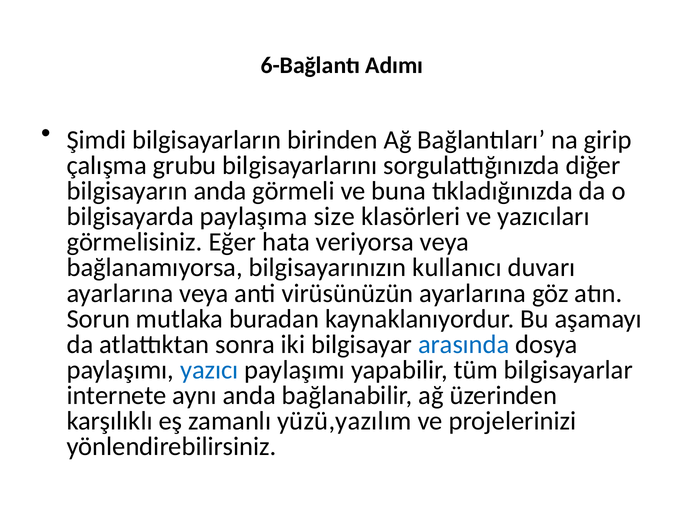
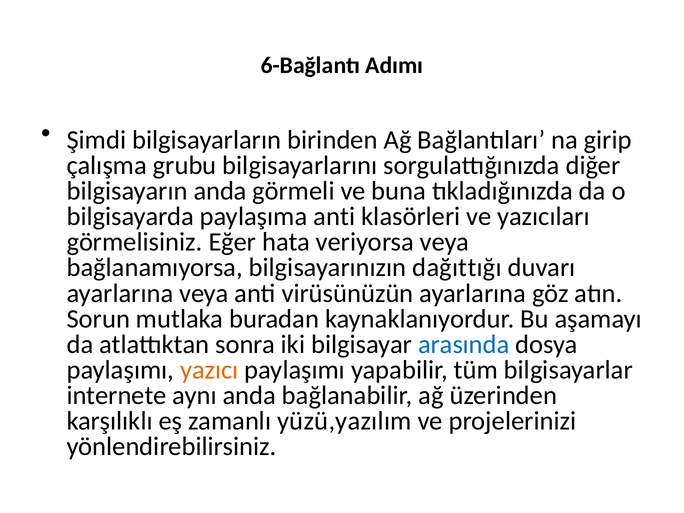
paylaşıma size: size -> anti
kullanıcı: kullanıcı -> dağıttığı
yazıcı colour: blue -> orange
